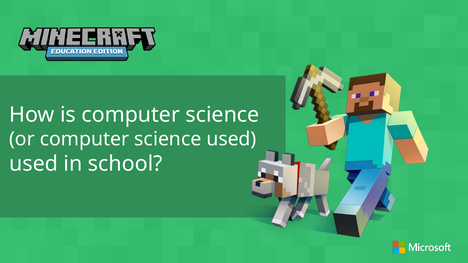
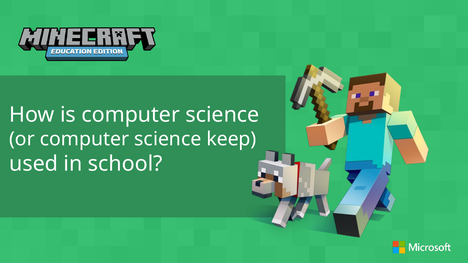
science used: used -> keep
